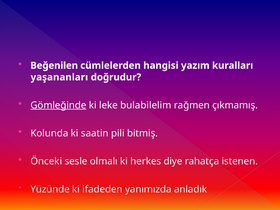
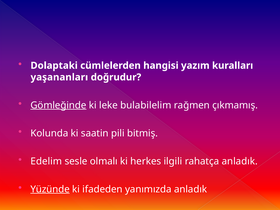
Beğenilen: Beğenilen -> Dolaptaki
Önceki: Önceki -> Edelim
diye: diye -> ilgili
rahatça istenen: istenen -> anladık
Yüzünde underline: none -> present
